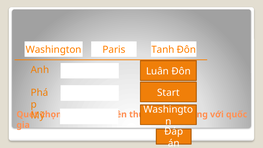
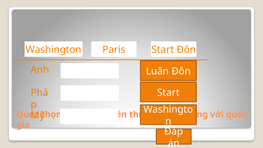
Paris Tanh: Tanh -> Start
